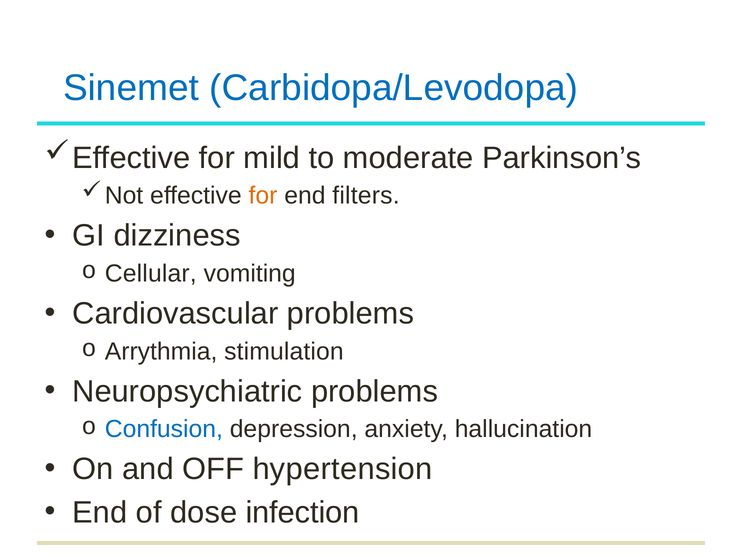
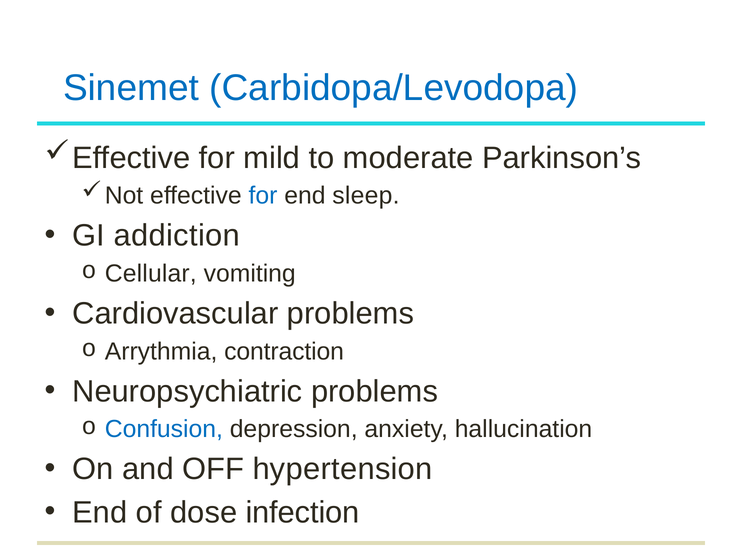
for at (263, 196) colour: orange -> blue
filters: filters -> sleep
dizziness: dizziness -> addiction
stimulation: stimulation -> contraction
